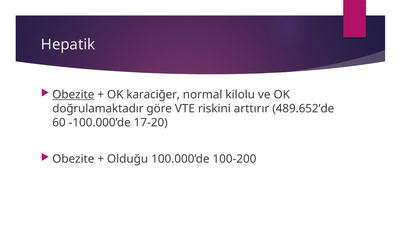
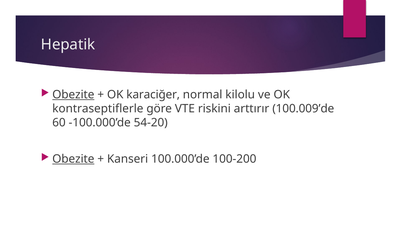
doğrulamaktadır: doğrulamaktadır -> kontraseptiflerle
489.652’de: 489.652’de -> 100.009’de
17-20: 17-20 -> 54-20
Obezite at (73, 159) underline: none -> present
Olduğu: Olduğu -> Kanseri
